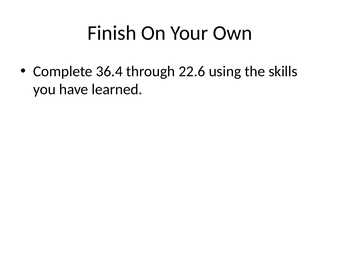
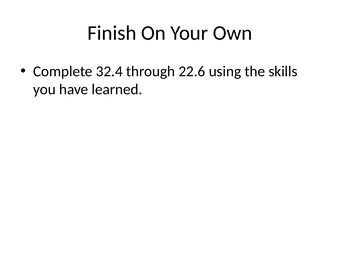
36.4: 36.4 -> 32.4
